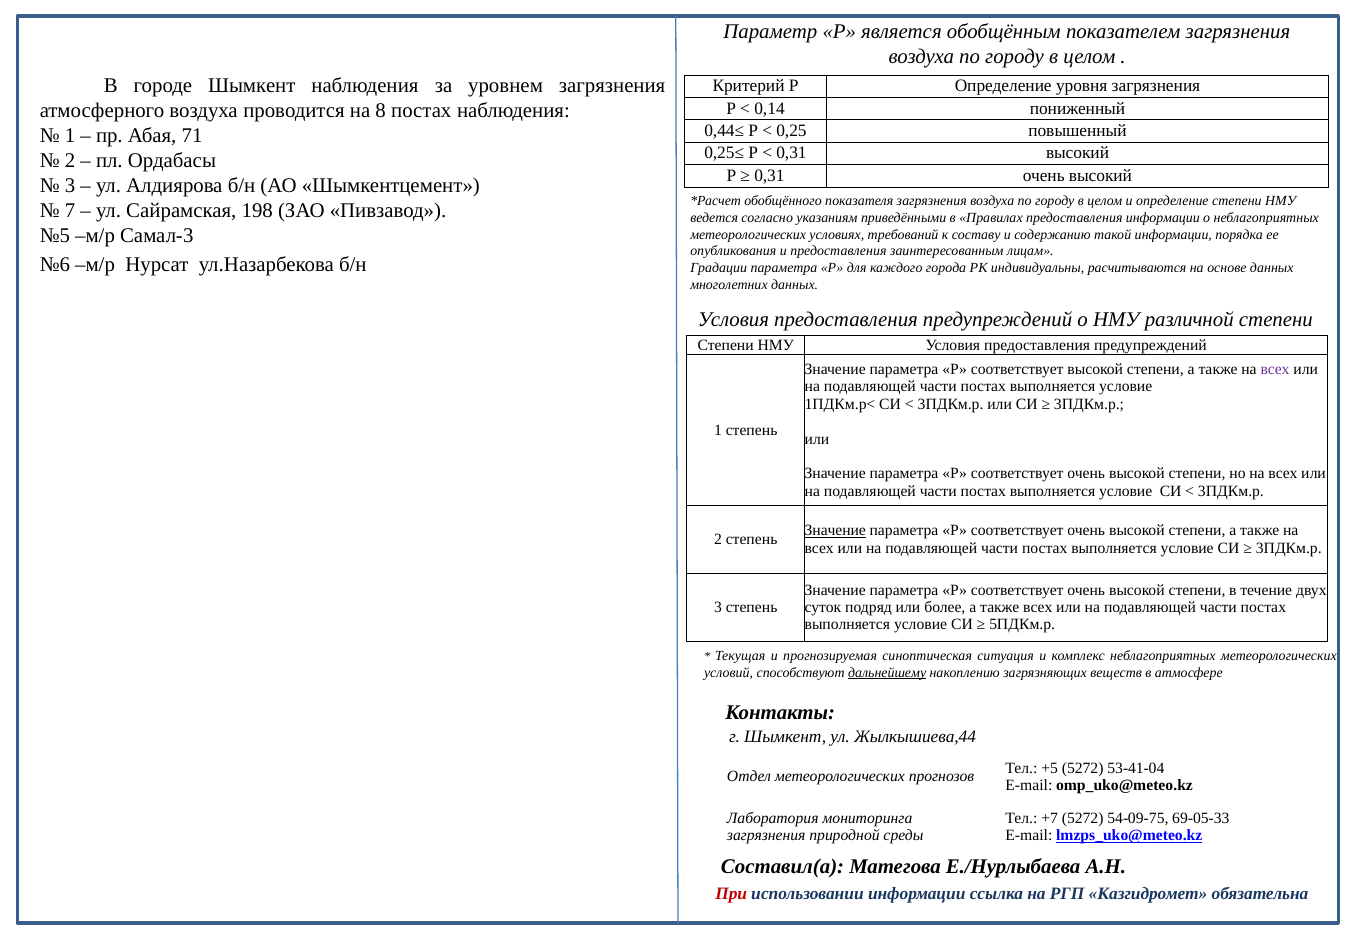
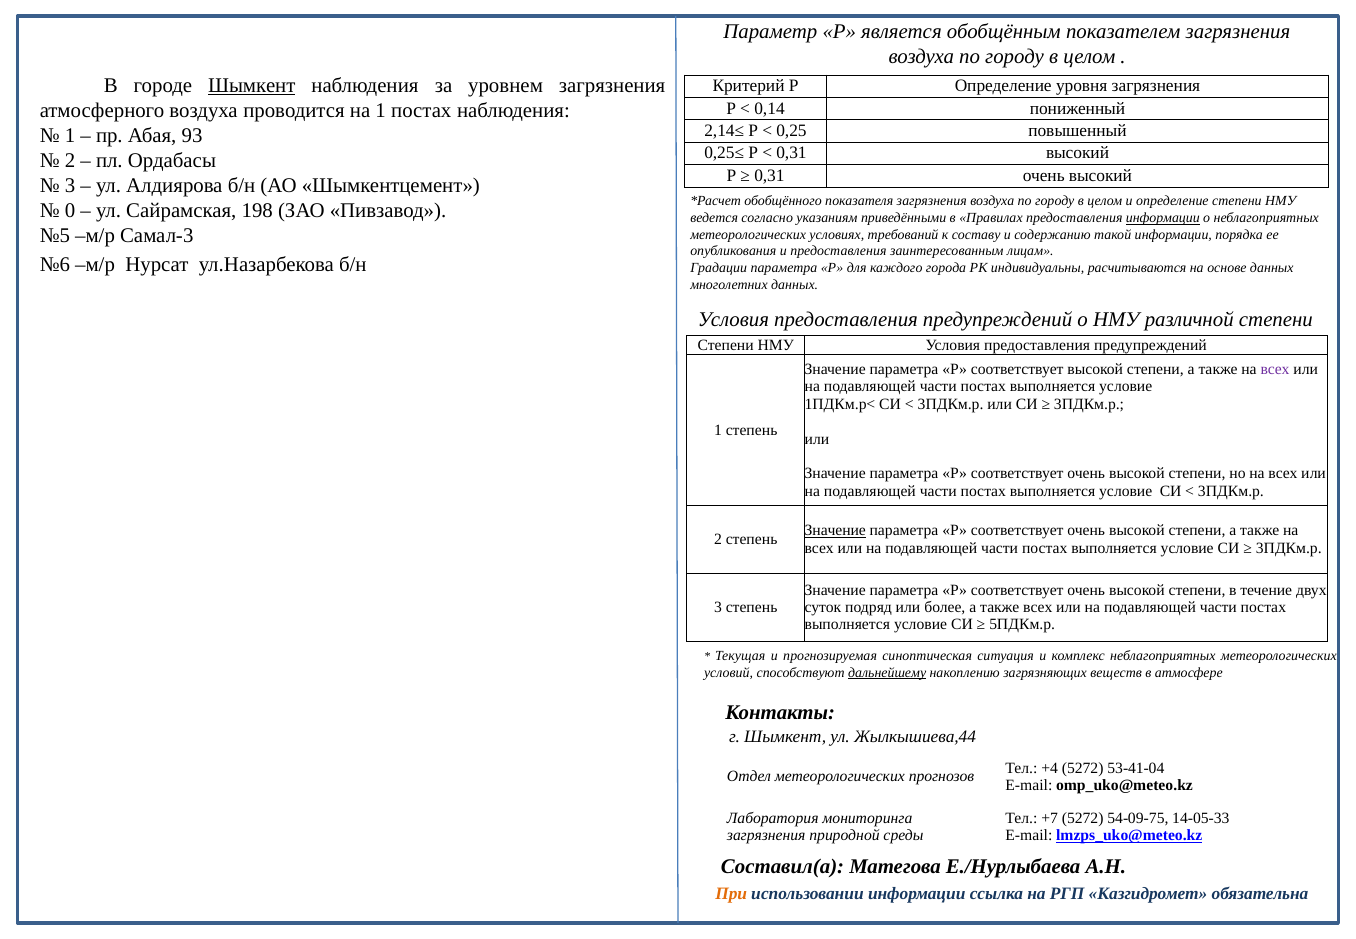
Шымкент at (252, 85) underline: none -> present
на 8: 8 -> 1
0,44≤: 0,44≤ -> 2,14≤
71: 71 -> 93
7: 7 -> 0
информации at (1163, 218) underline: none -> present
+5: +5 -> +4
69-05-33: 69-05-33 -> 14-05-33
При colour: red -> orange
